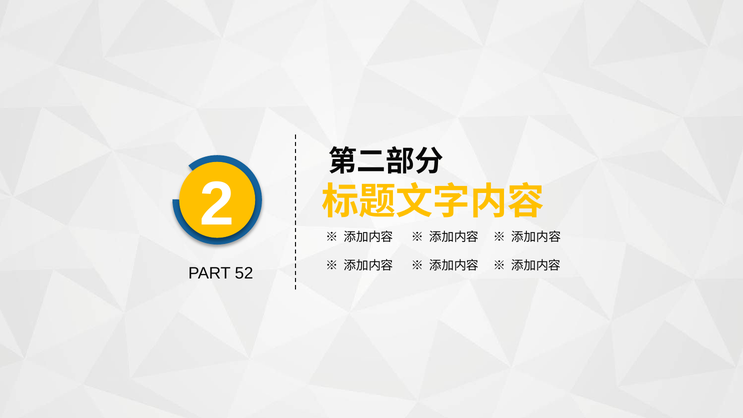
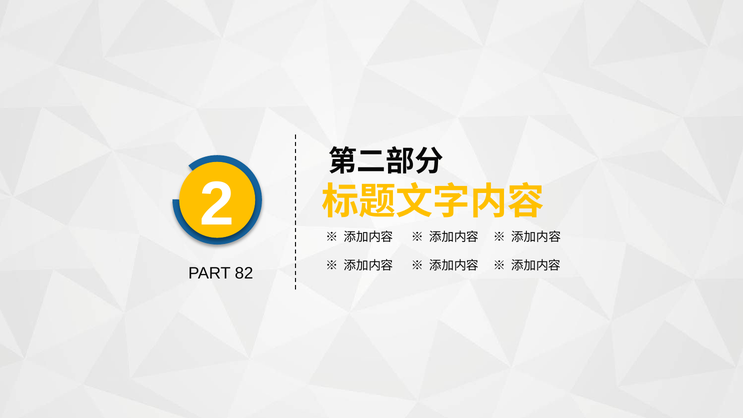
52: 52 -> 82
